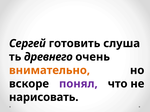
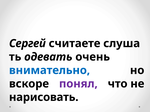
готовить: готовить -> считаете
древнего: древнего -> одевать
внимательно colour: orange -> blue
